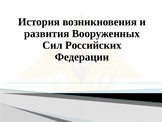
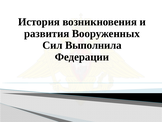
Российских: Российских -> Выполнила
